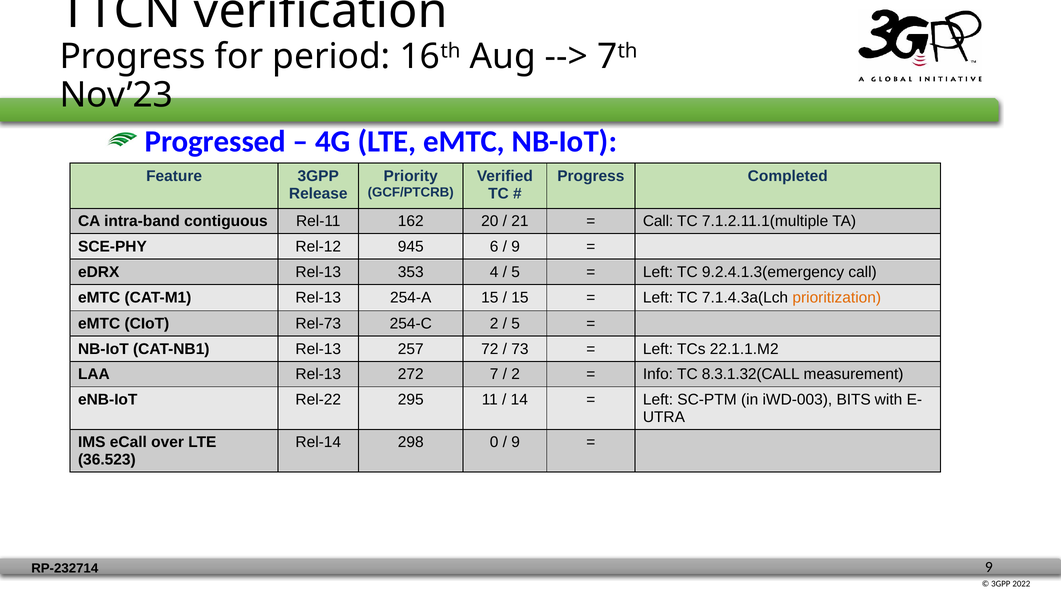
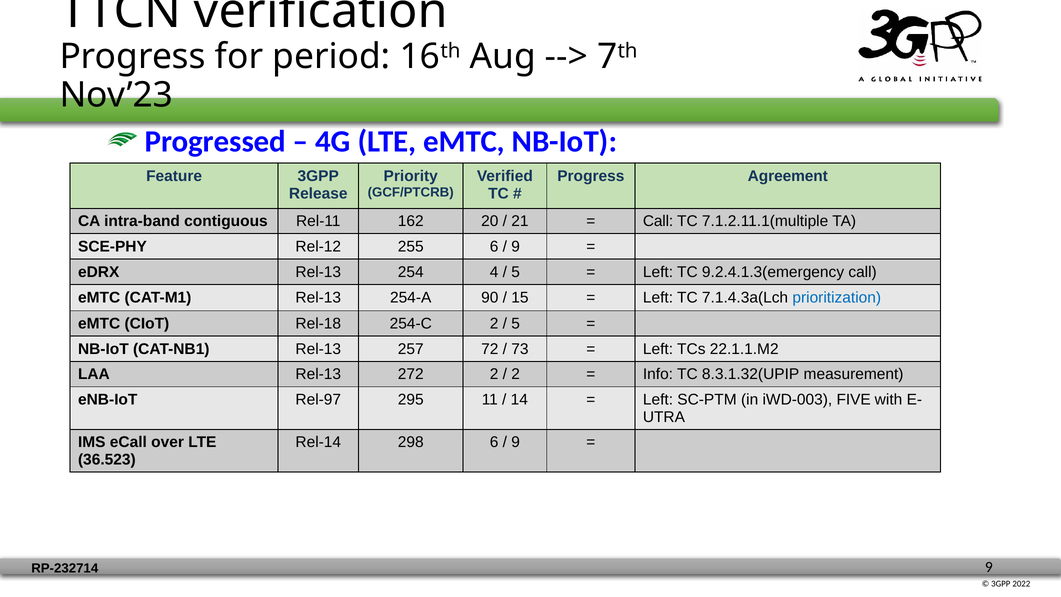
Completed: Completed -> Agreement
945: 945 -> 255
353: 353 -> 254
254-A 15: 15 -> 90
prioritization colour: orange -> blue
Rel-73: Rel-73 -> Rel-18
272 7: 7 -> 2
8.3.1.32(CALL: 8.3.1.32(CALL -> 8.3.1.32(UPIP
Rel-22: Rel-22 -> Rel-97
BITS: BITS -> FIVE
298 0: 0 -> 6
